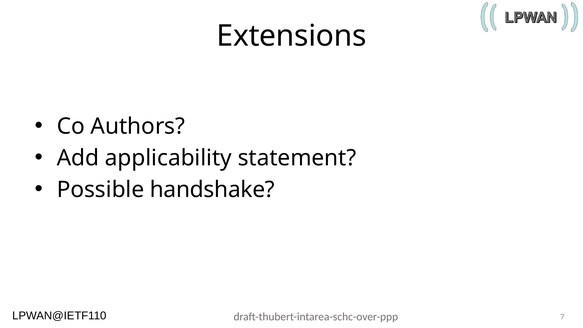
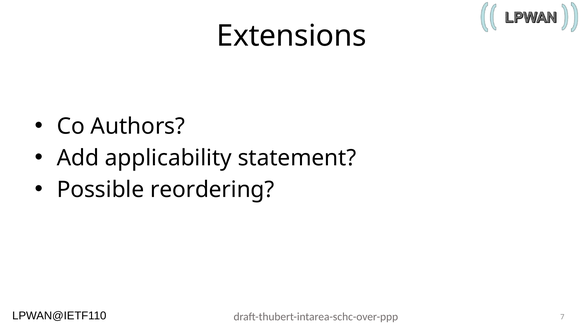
handshake: handshake -> reordering
